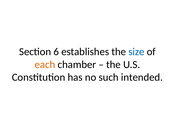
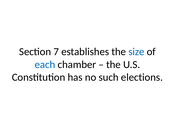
6: 6 -> 7
each colour: orange -> blue
intended: intended -> elections
